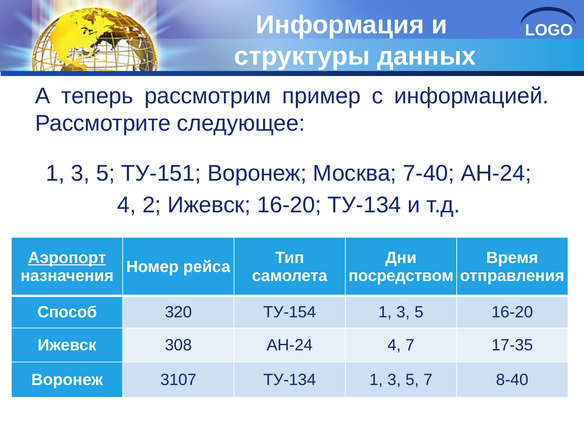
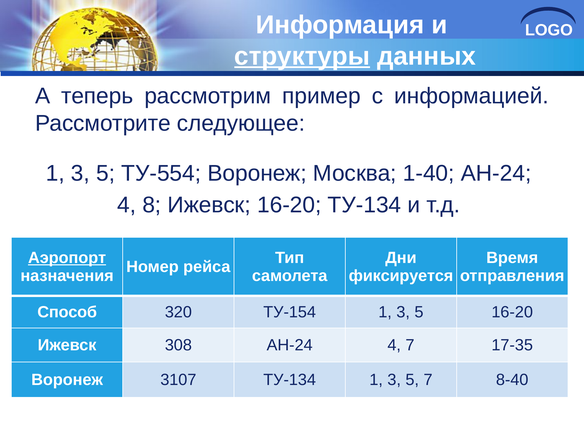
структуры underline: none -> present
ТУ-151: ТУ-151 -> ТУ-554
7-40: 7-40 -> 1-40
2: 2 -> 8
посредством: посредством -> фиксируется
